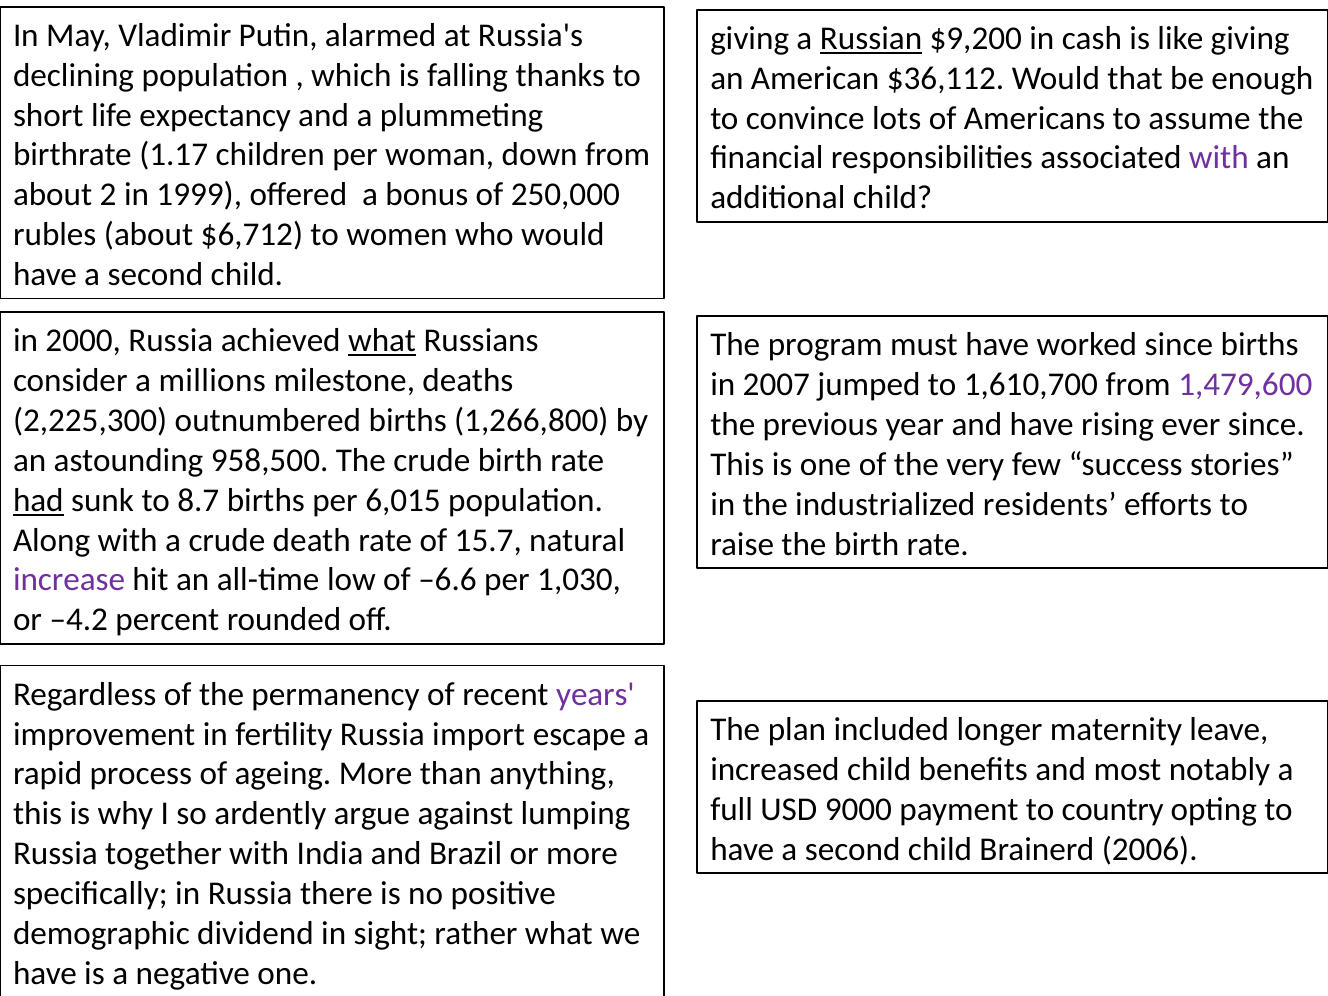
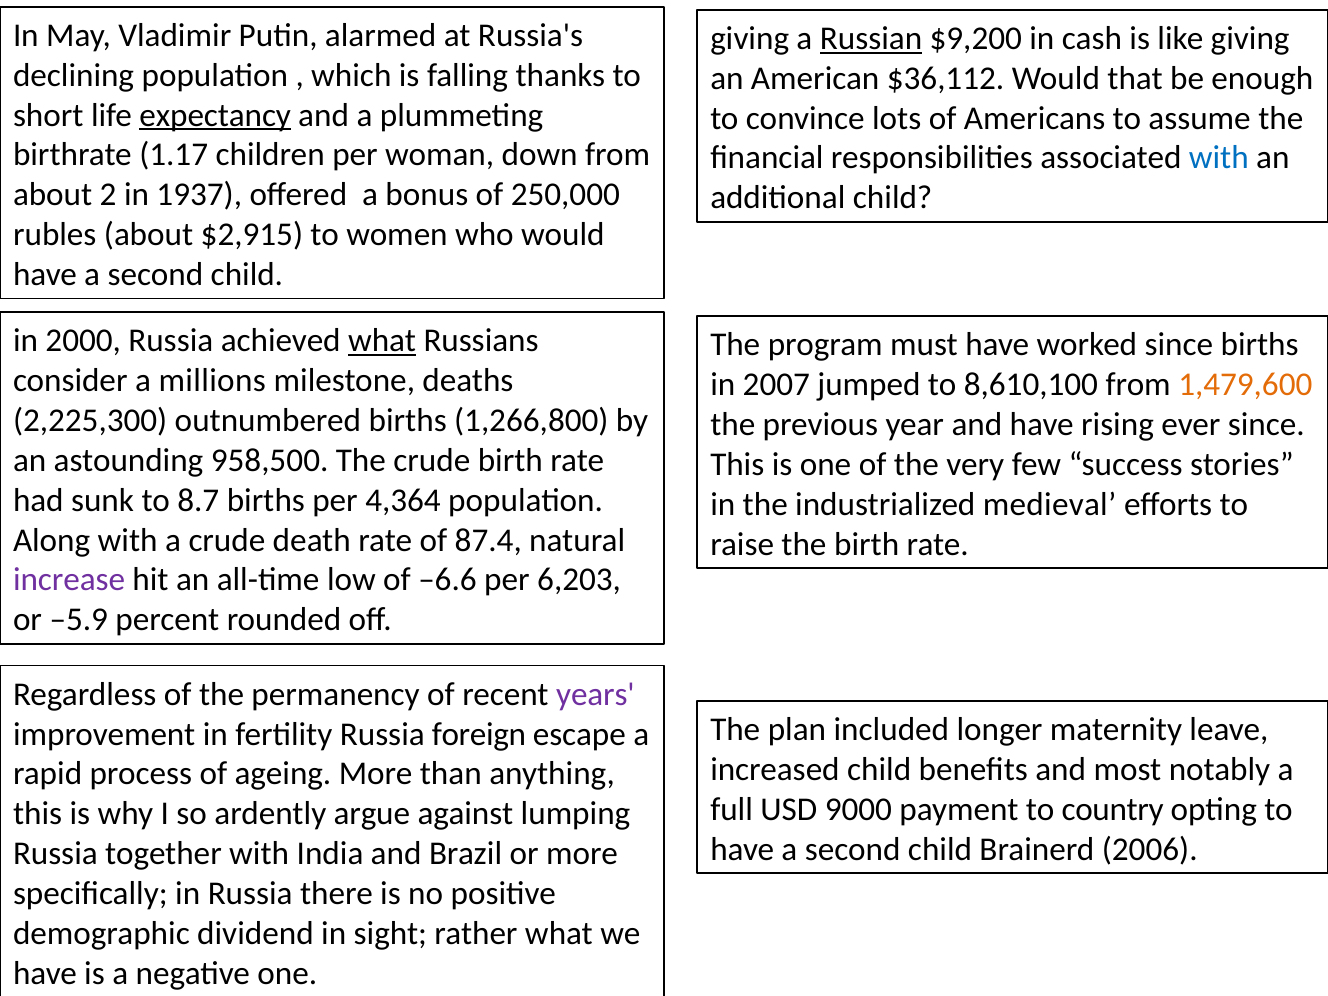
expectancy underline: none -> present
with at (1219, 158) colour: purple -> blue
1999: 1999 -> 1937
$6,712: $6,712 -> $2,915
1,610,700: 1,610,700 -> 8,610,100
1,479,600 colour: purple -> orange
had underline: present -> none
6,015: 6,015 -> 4,364
residents: residents -> medieval
15.7: 15.7 -> 87.4
1,030: 1,030 -> 6,203
–4.2: –4.2 -> –5.9
import: import -> foreign
